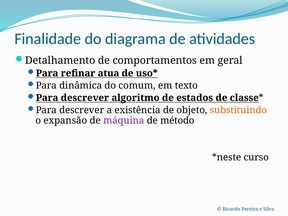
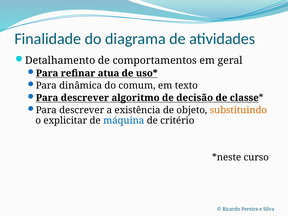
estados: estados -> decisão
expansão: expansão -> explicitar
máquina colour: purple -> blue
método: método -> critério
